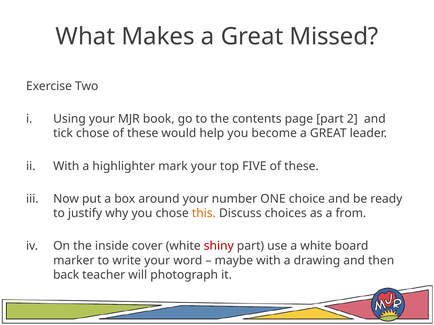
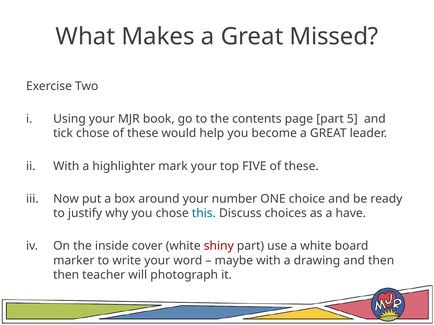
2: 2 -> 5
this colour: orange -> blue
from: from -> have
back at (66, 275): back -> then
